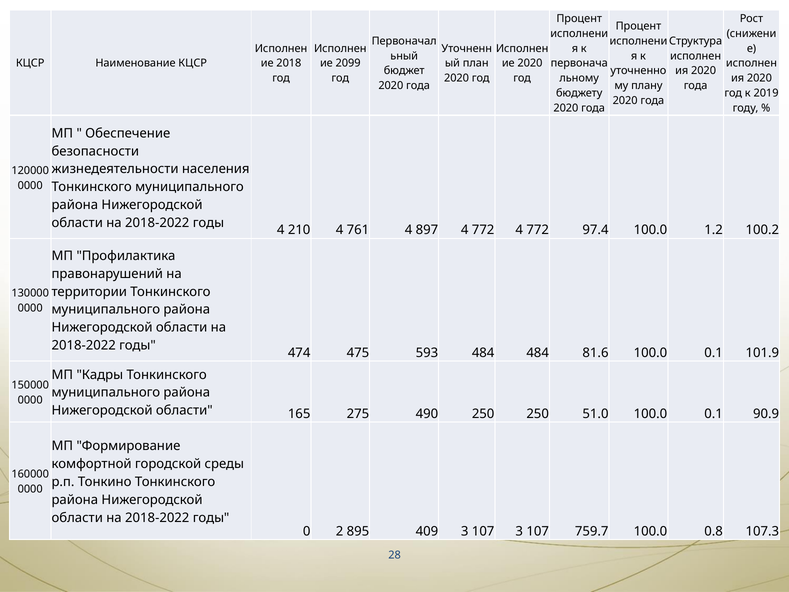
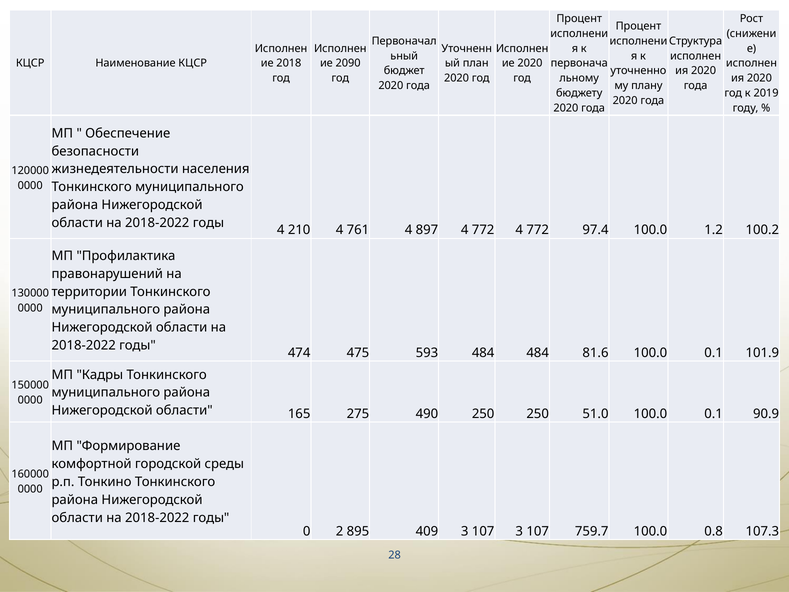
2099: 2099 -> 2090
